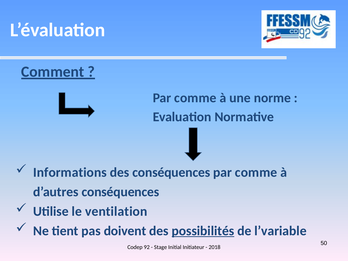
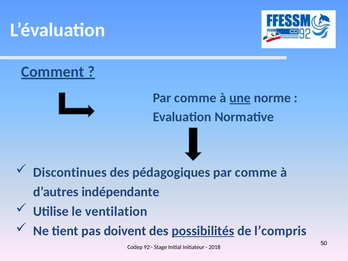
une underline: none -> present
Informations: Informations -> Discontinues
des conséquences: conséquences -> pédagogiques
d’autres conséquences: conséquences -> indépendante
l’variable: l’variable -> l’compris
